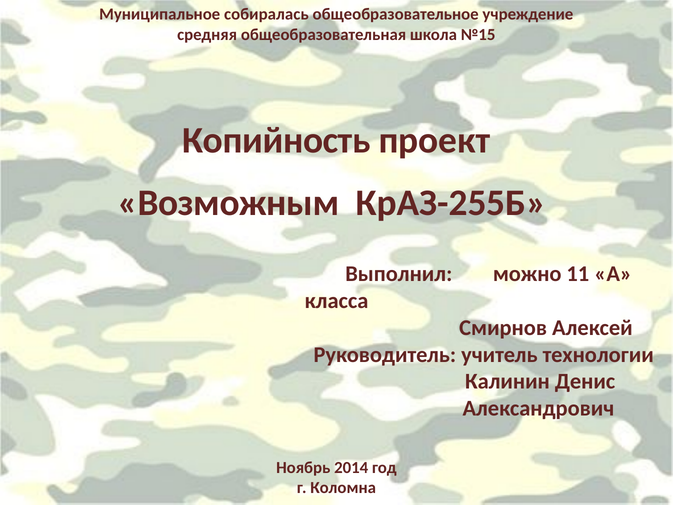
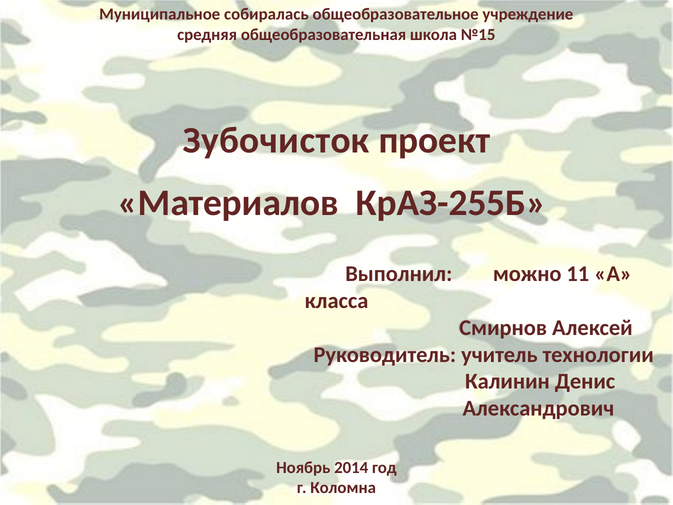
Копийность: Копийность -> Зубочисток
Возможным: Возможным -> Материалов
